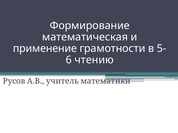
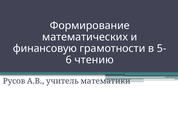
математическая: математическая -> математических
применение: применение -> финансовую
